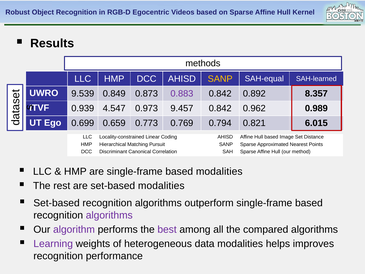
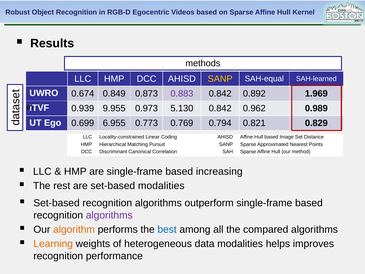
9.539: 9.539 -> 0.674
8.357: 8.357 -> 1.969
4.547: 4.547 -> 9.955
9.457: 9.457 -> 5.130
0.659: 0.659 -> 6.955
6.015: 6.015 -> 0.829
based modalities: modalities -> increasing
algorithm colour: purple -> orange
best colour: purple -> blue
Learning colour: purple -> orange
